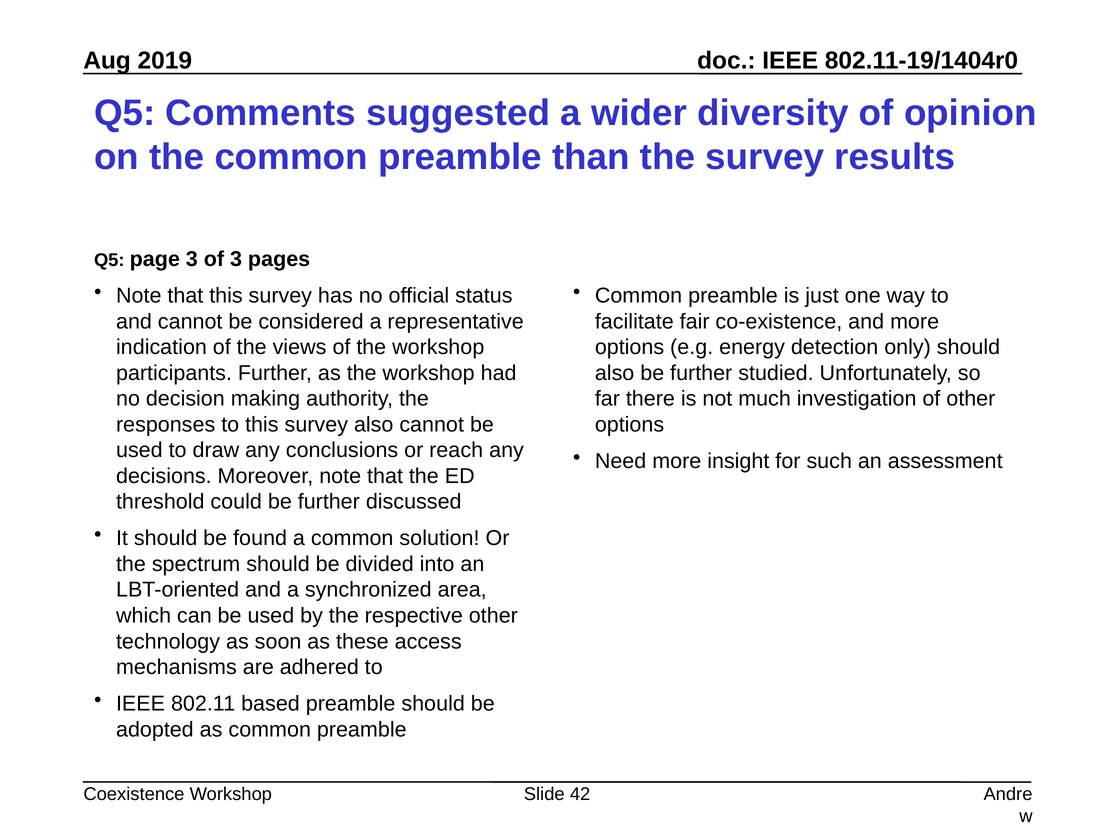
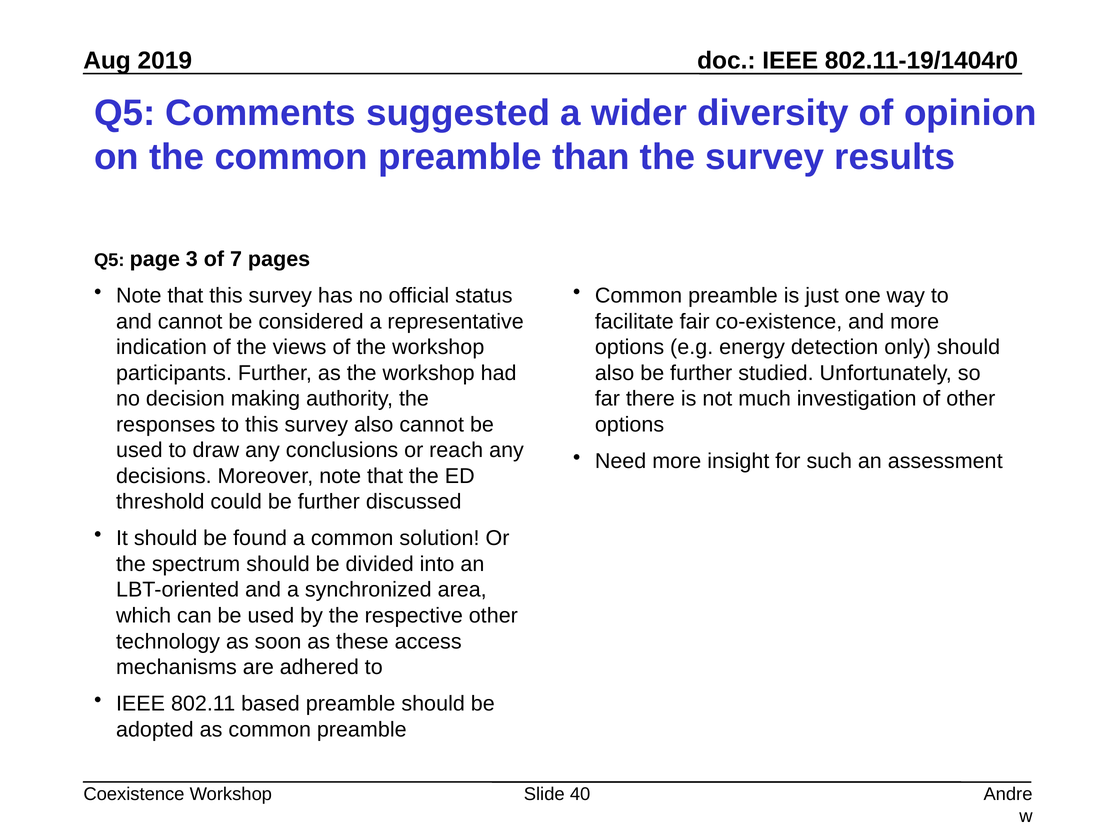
of 3: 3 -> 7
42: 42 -> 40
